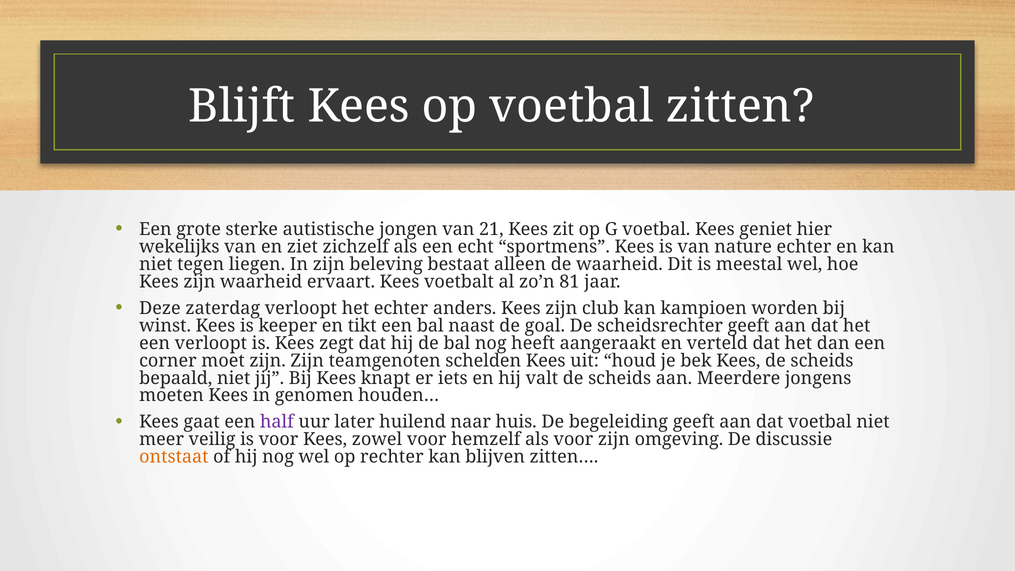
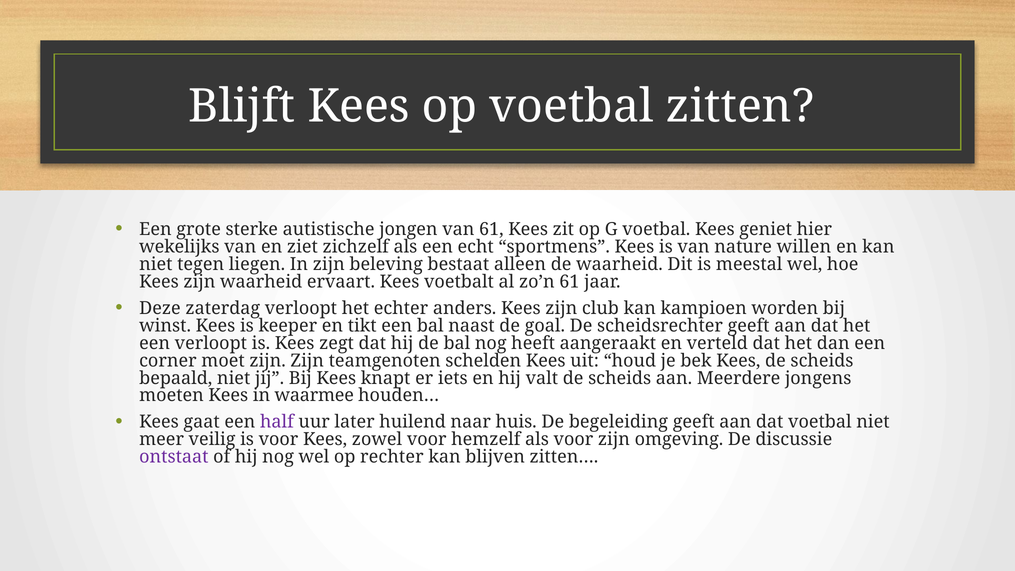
van 21: 21 -> 61
nature echter: echter -> willen
zo’n 81: 81 -> 61
genomen: genomen -> waarmee
ontstaat colour: orange -> purple
